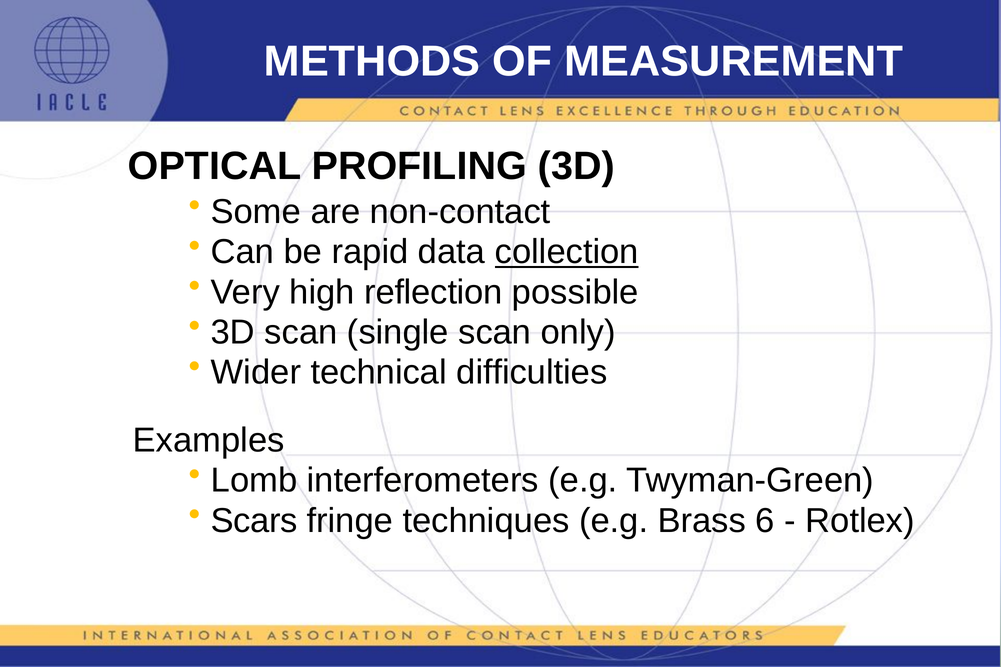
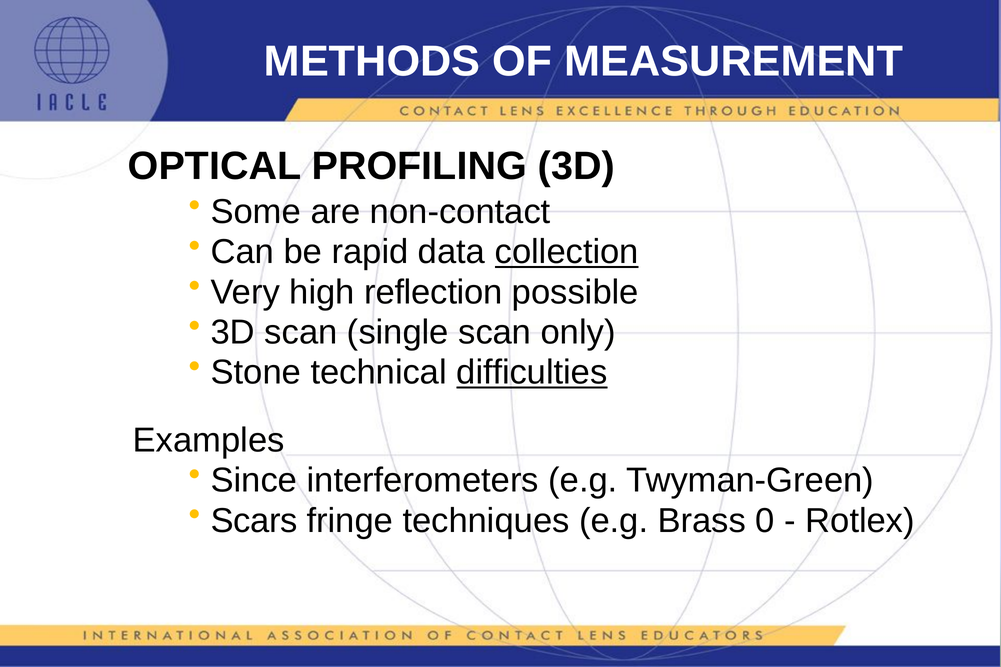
Wider: Wider -> Stone
difficulties underline: none -> present
Lomb: Lomb -> Since
6: 6 -> 0
